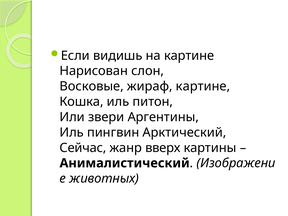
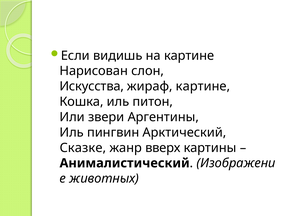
Восковые: Восковые -> Искусства
Сейчас: Сейчас -> Сказке
